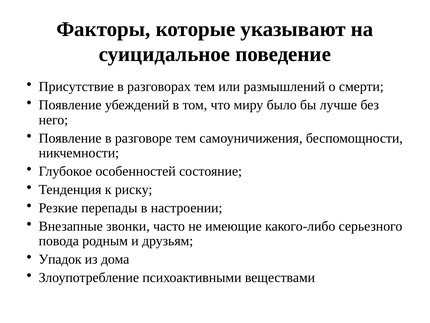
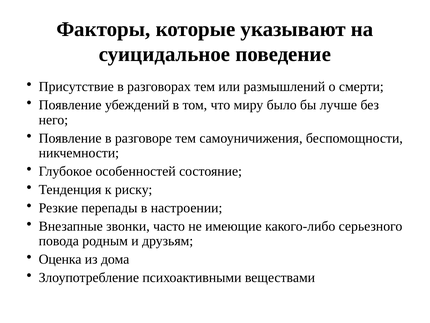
Упадок: Упадок -> Оценка
